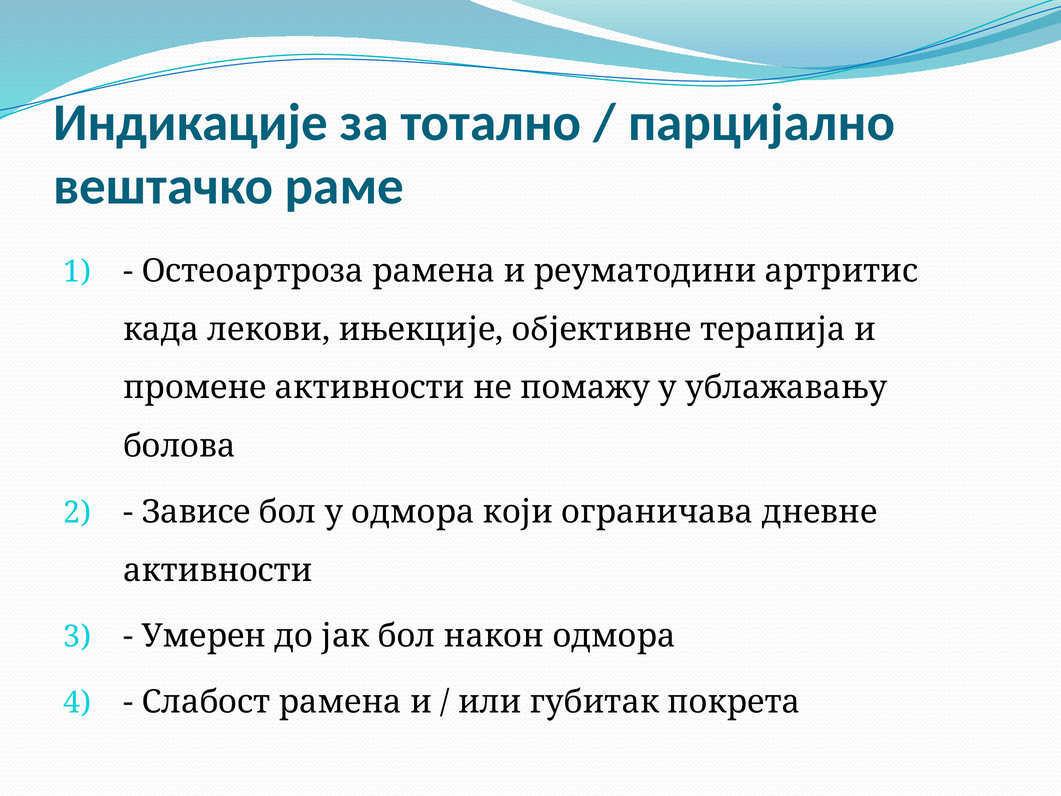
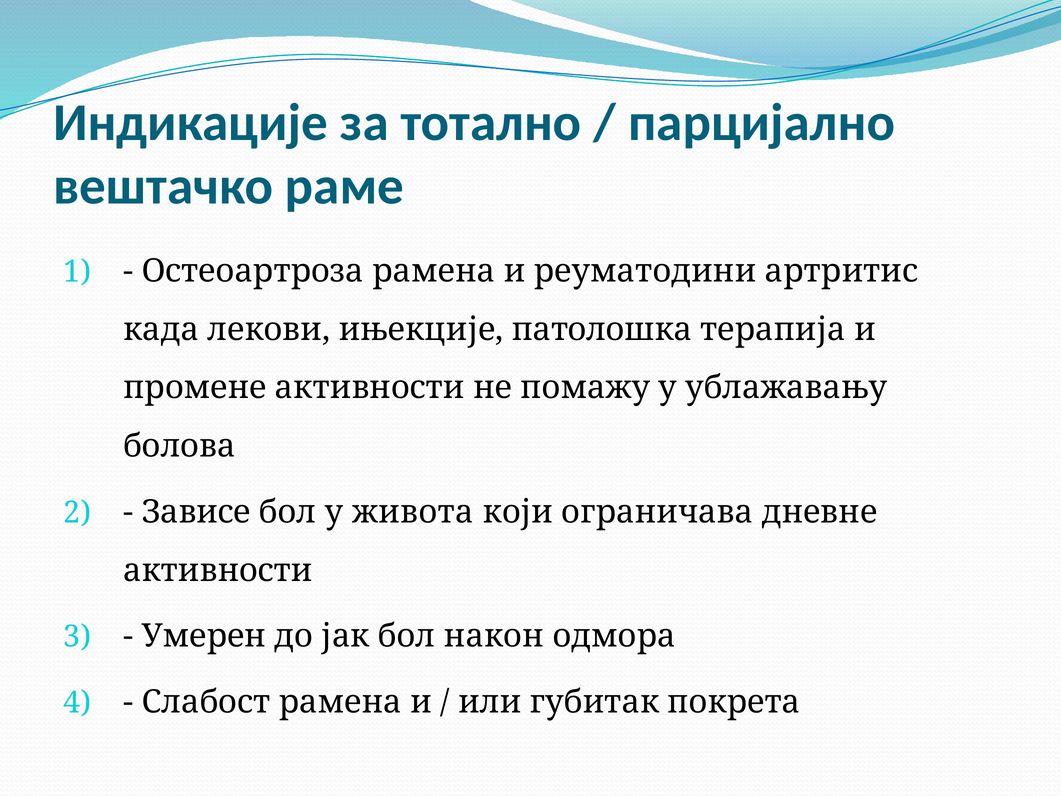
објективне: објективне -> патолошка
у одмора: одмора -> живота
